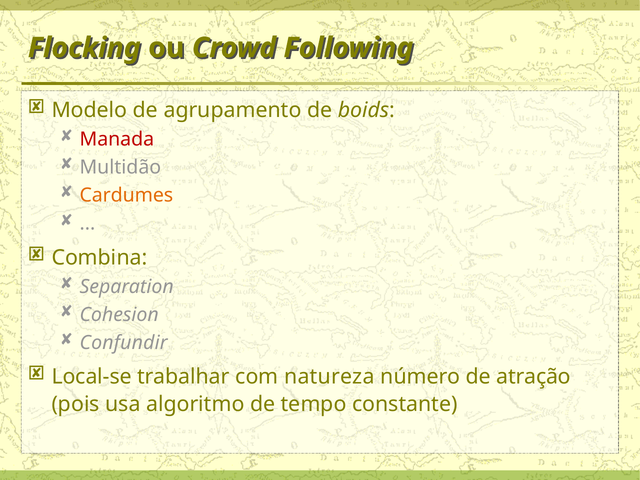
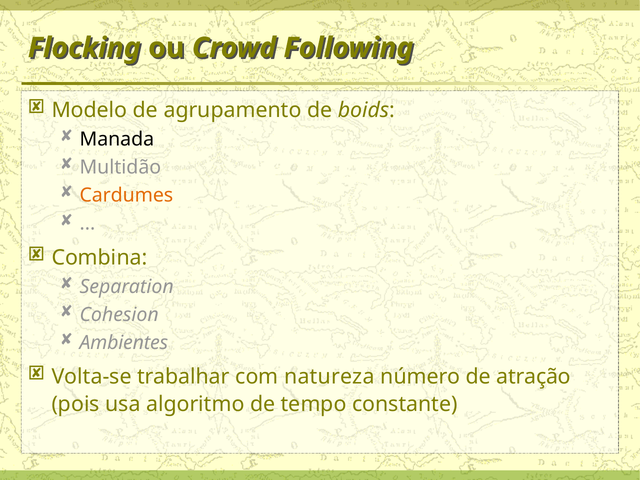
Manada colour: red -> black
Confundir: Confundir -> Ambientes
Local-se: Local-se -> Volta-se
